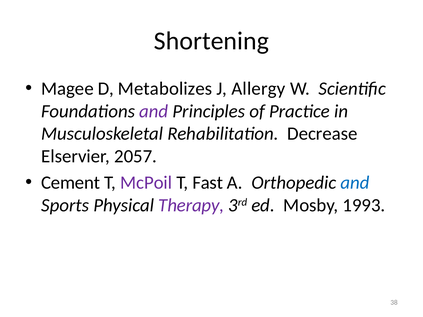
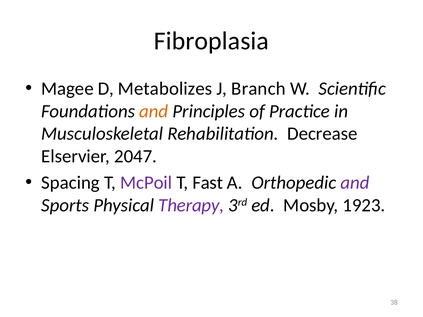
Shortening: Shortening -> Fibroplasia
Allergy: Allergy -> Branch
and at (154, 111) colour: purple -> orange
2057: 2057 -> 2047
Cement: Cement -> Spacing
and at (355, 183) colour: blue -> purple
1993: 1993 -> 1923
